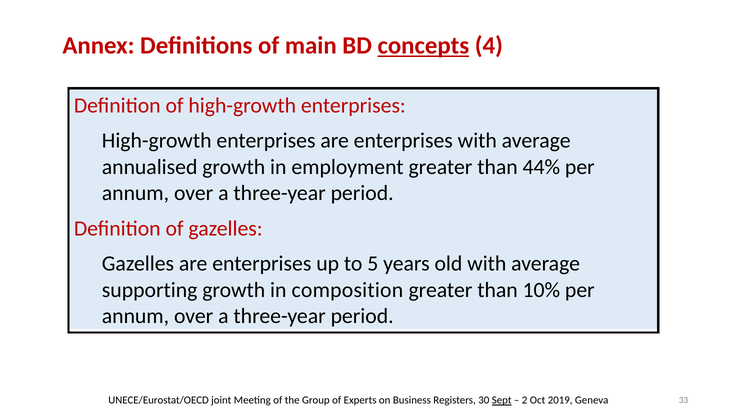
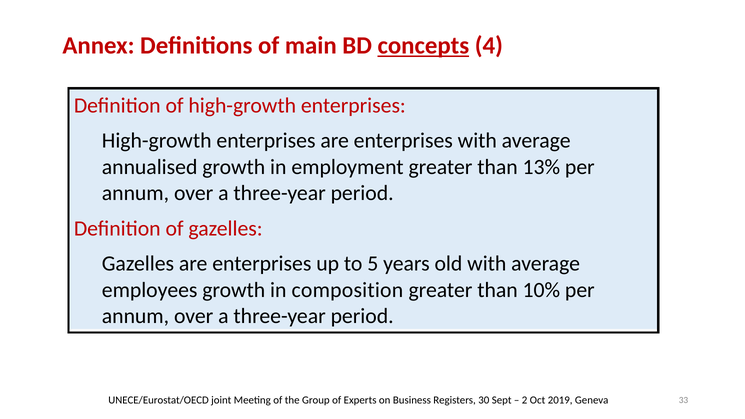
44%: 44% -> 13%
supporting: supporting -> employees
Sept underline: present -> none
